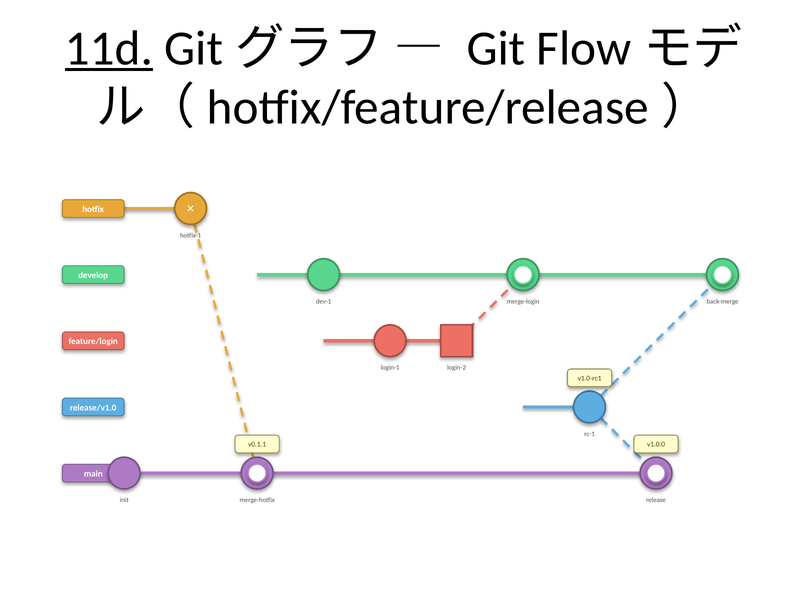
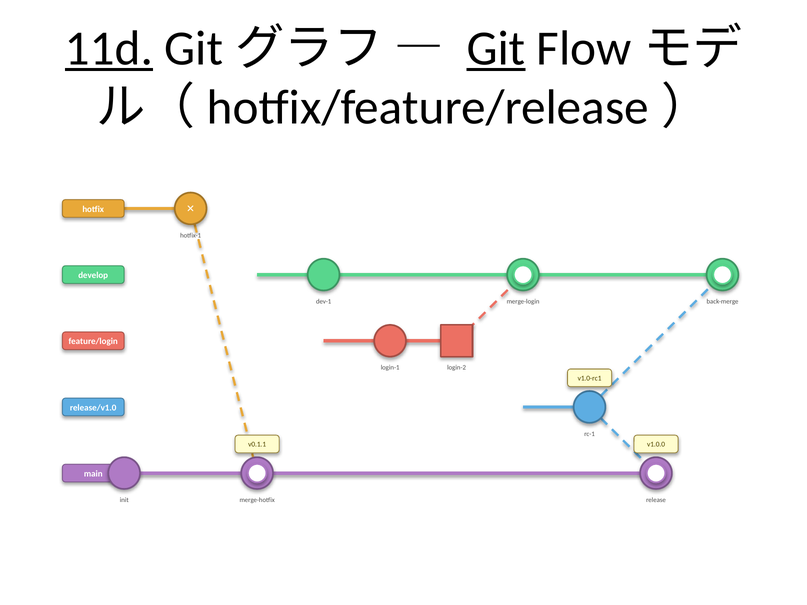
Git underline: none -> present
